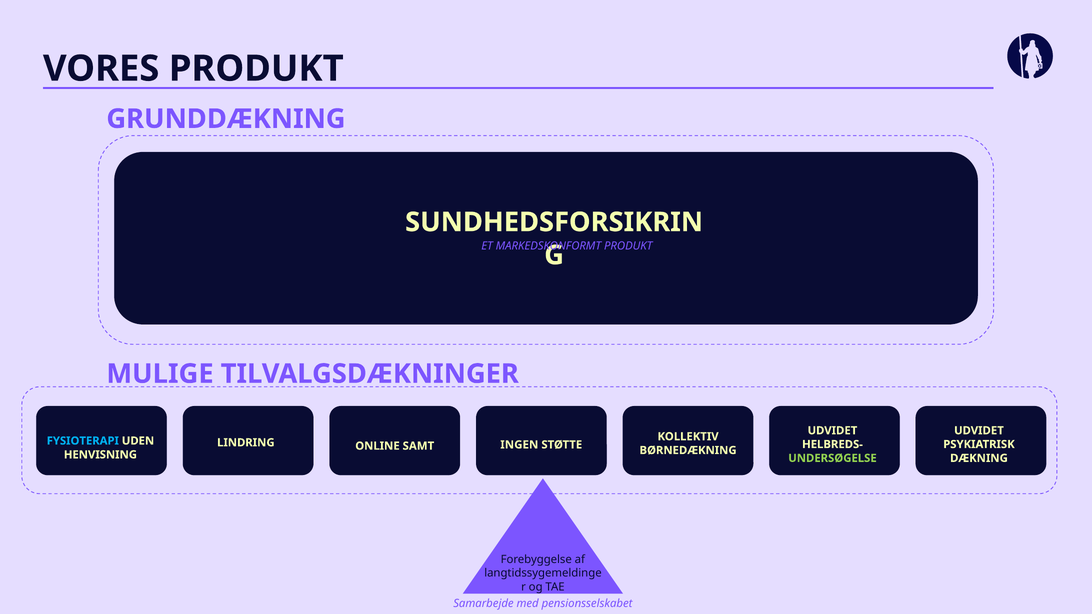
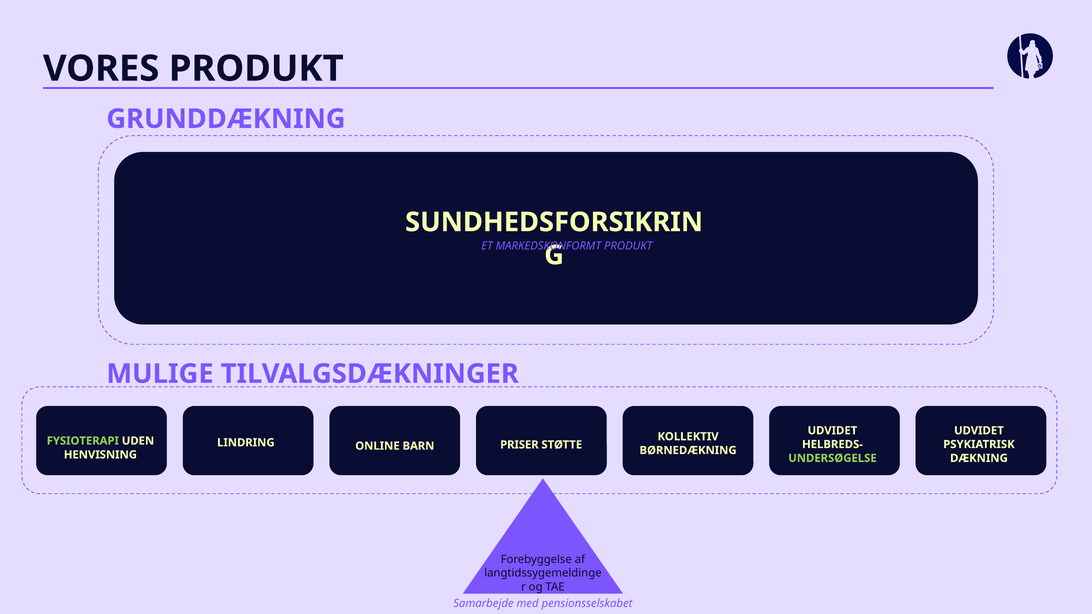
FYSIOTERAPI colour: light blue -> light green
INGEN: INGEN -> PRISER
SAMT: SAMT -> BARN
